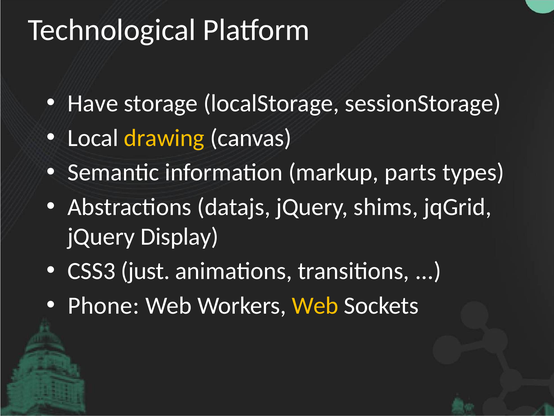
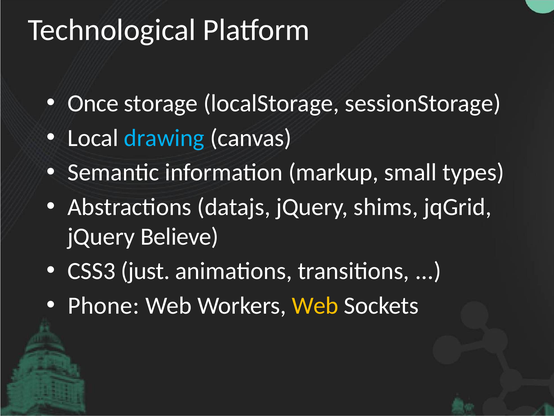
Have: Have -> Once
drawing colour: yellow -> light blue
parts: parts -> small
Display: Display -> Believe
